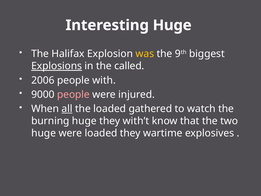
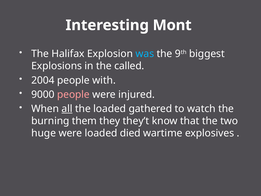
Interesting Huge: Huge -> Mont
was colour: yellow -> light blue
Explosions underline: present -> none
2006: 2006 -> 2004
burning huge: huge -> them
with’t: with’t -> they’t
loaded they: they -> died
